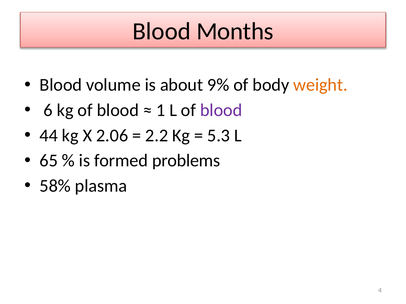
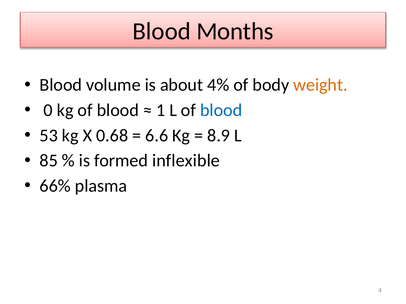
9%: 9% -> 4%
6: 6 -> 0
blood at (221, 110) colour: purple -> blue
44: 44 -> 53
2.06: 2.06 -> 0.68
2.2: 2.2 -> 6.6
5.3: 5.3 -> 8.9
65: 65 -> 85
problems: problems -> inflexible
58%: 58% -> 66%
